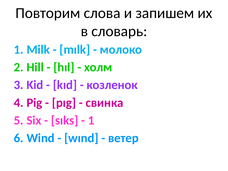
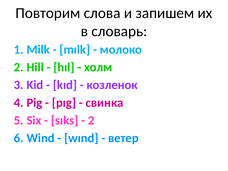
1: 1 -> 2
